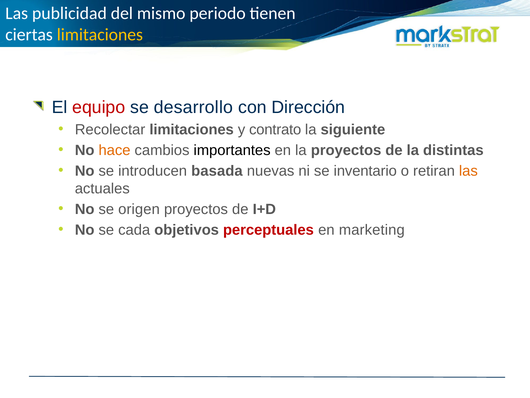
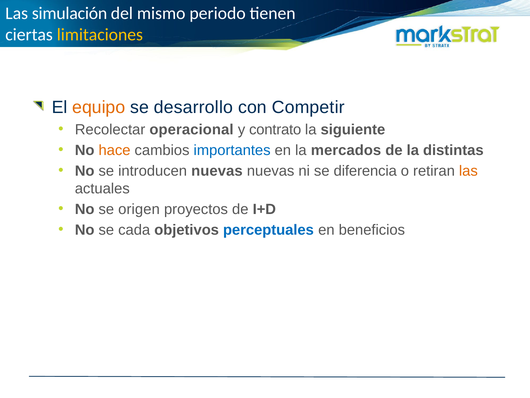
publicidad: publicidad -> simulación
equipo colour: red -> orange
Dirección: Dirección -> Competir
Recolectar limitaciones: limitaciones -> operacional
importantes colour: black -> blue
la proyectos: proyectos -> mercados
introducen basada: basada -> nuevas
inventario: inventario -> diferencia
perceptuales colour: red -> blue
marketing: marketing -> beneficios
